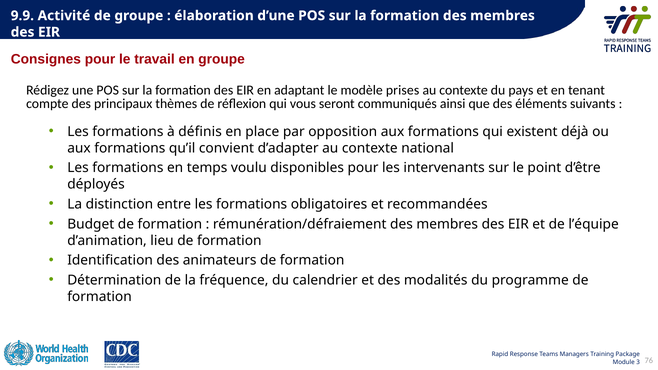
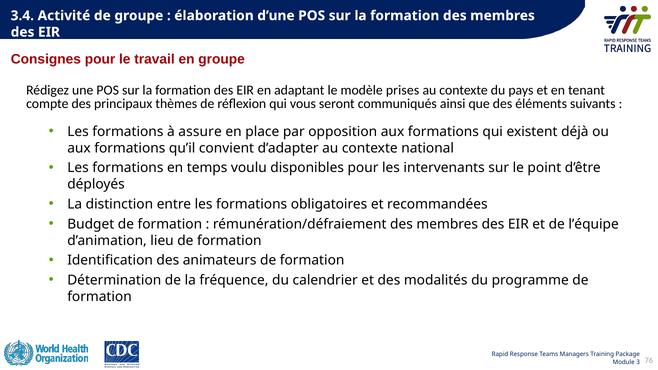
9.9: 9.9 -> 3.4
définis: définis -> assure
